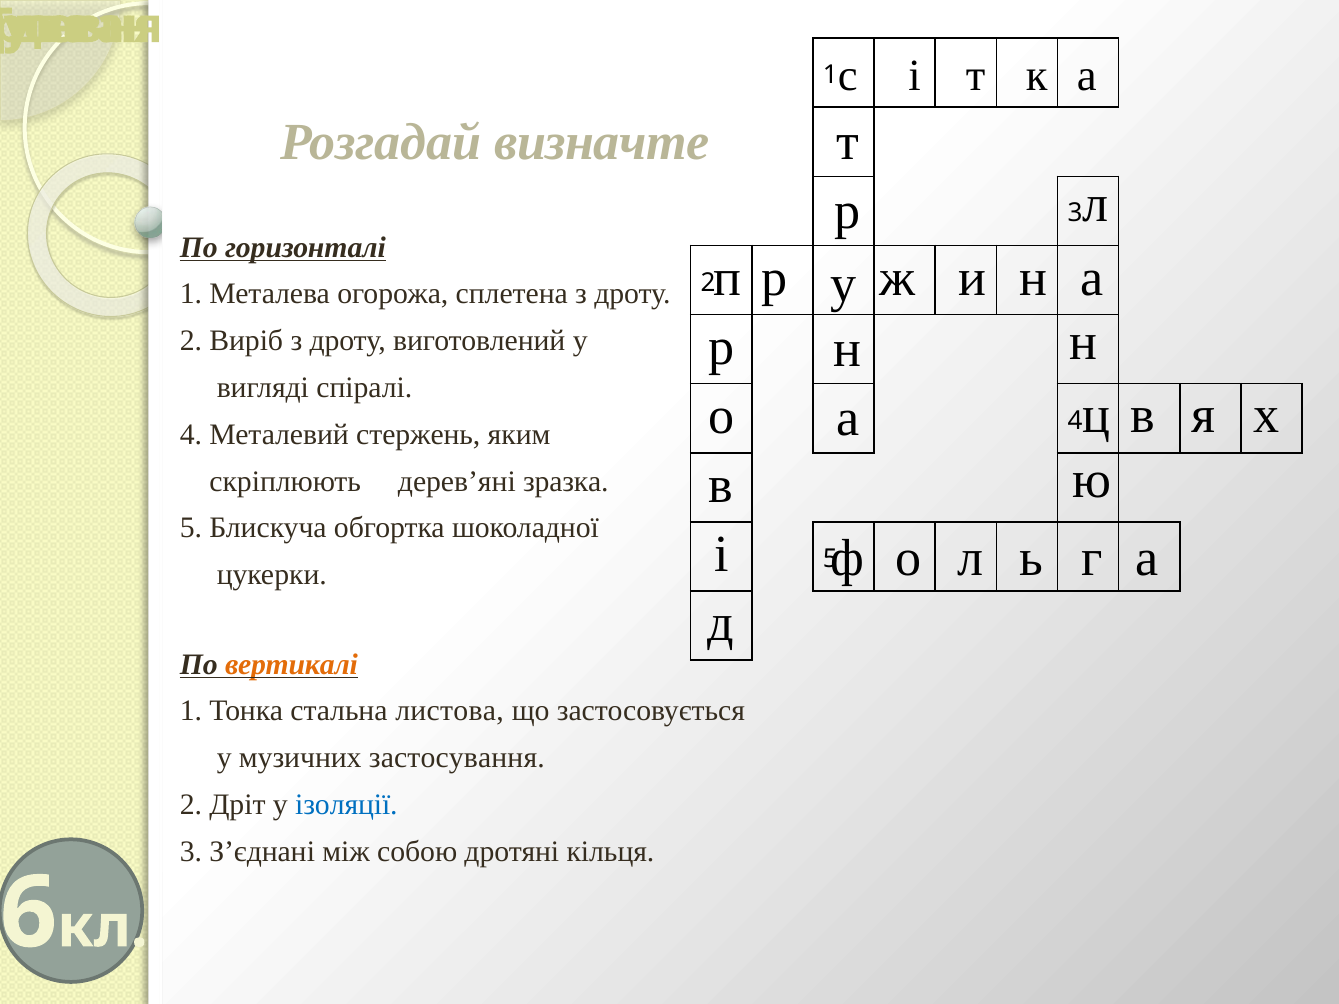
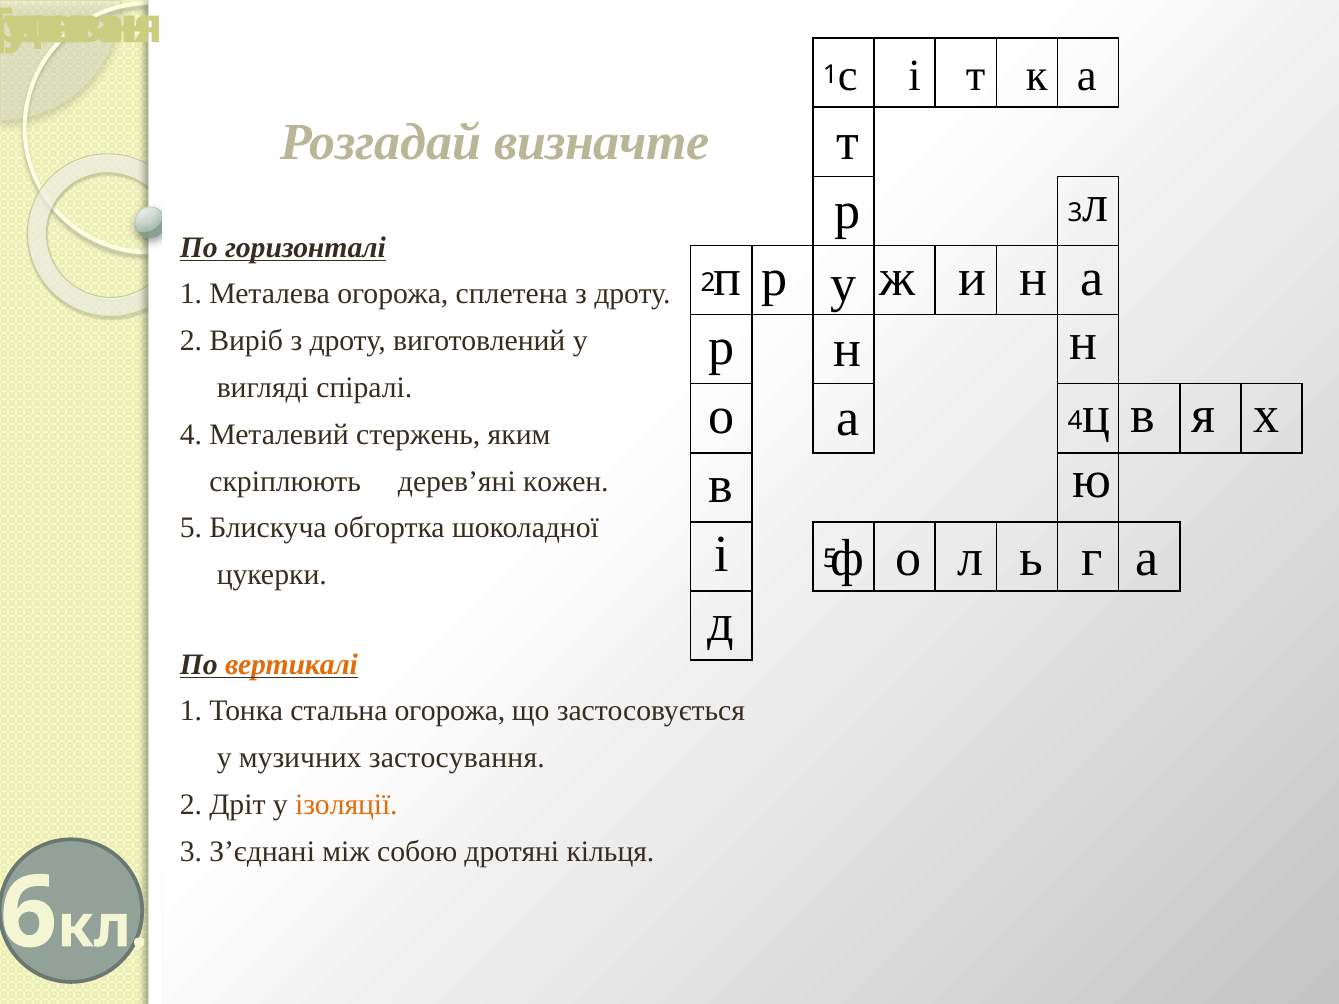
зразка: зразка -> кожен
стальна листова: листова -> огорожа
ізоляції colour: blue -> orange
